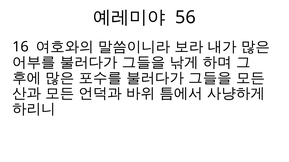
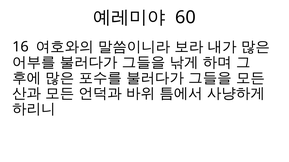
56: 56 -> 60
